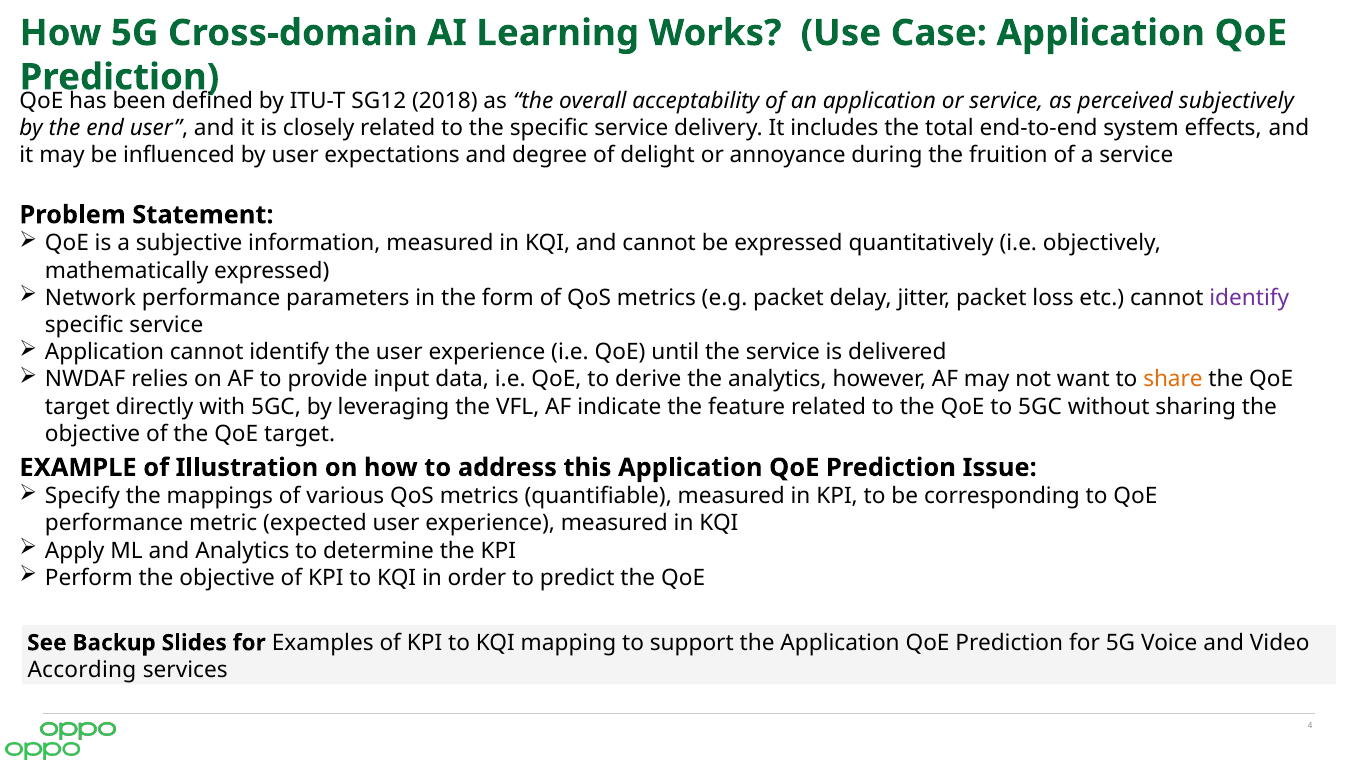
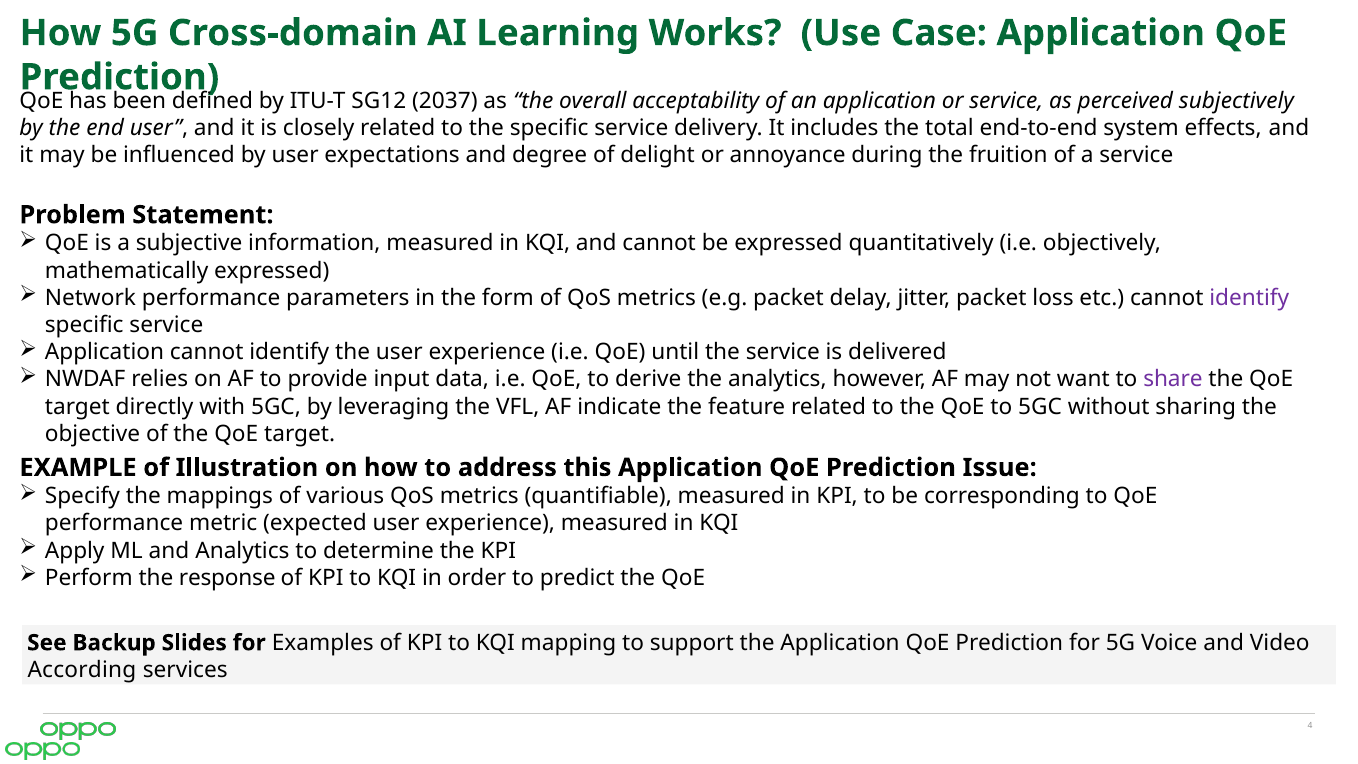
2018: 2018 -> 2037
share colour: orange -> purple
Perform the objective: objective -> response
